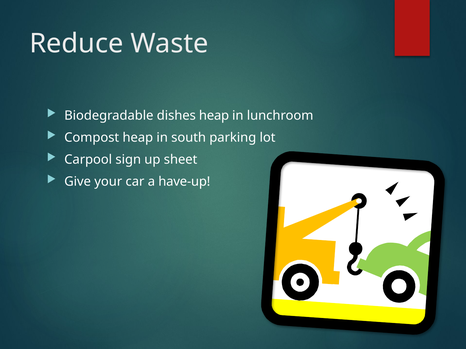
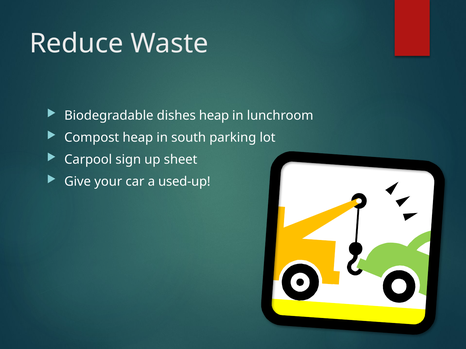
have-up: have-up -> used-up
